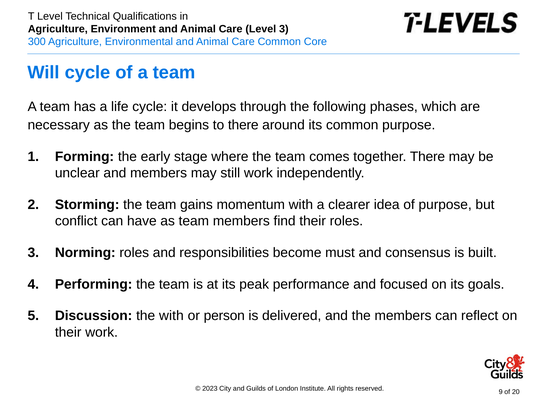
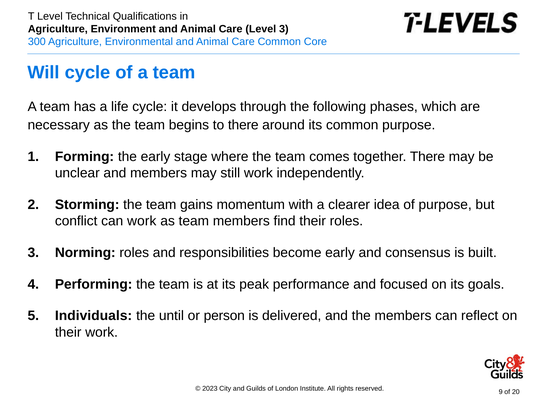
can have: have -> work
become must: must -> early
Discussion: Discussion -> Individuals
the with: with -> until
